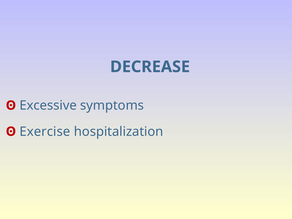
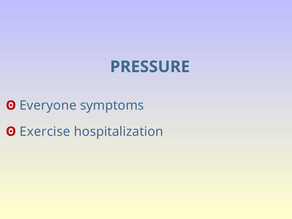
DECREASE: DECREASE -> PRESSURE
Excessive: Excessive -> Everyone
